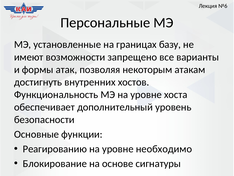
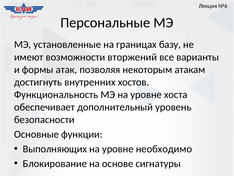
запрещено: запрещено -> вторжений
Реагированию: Реагированию -> Выполняющих
